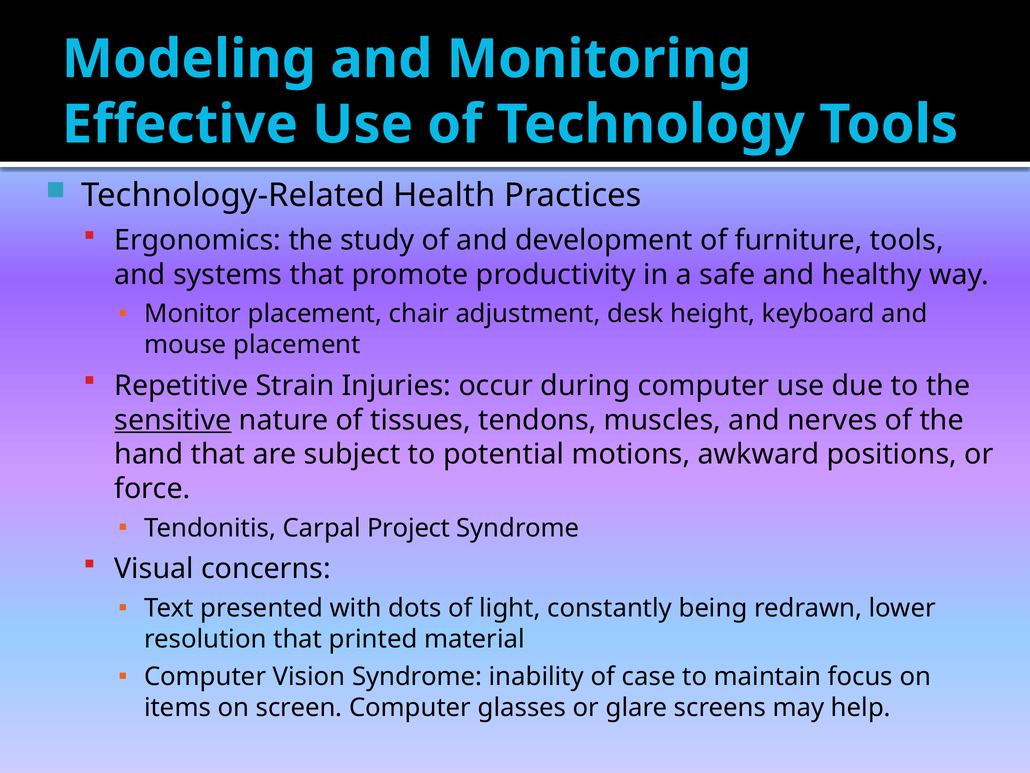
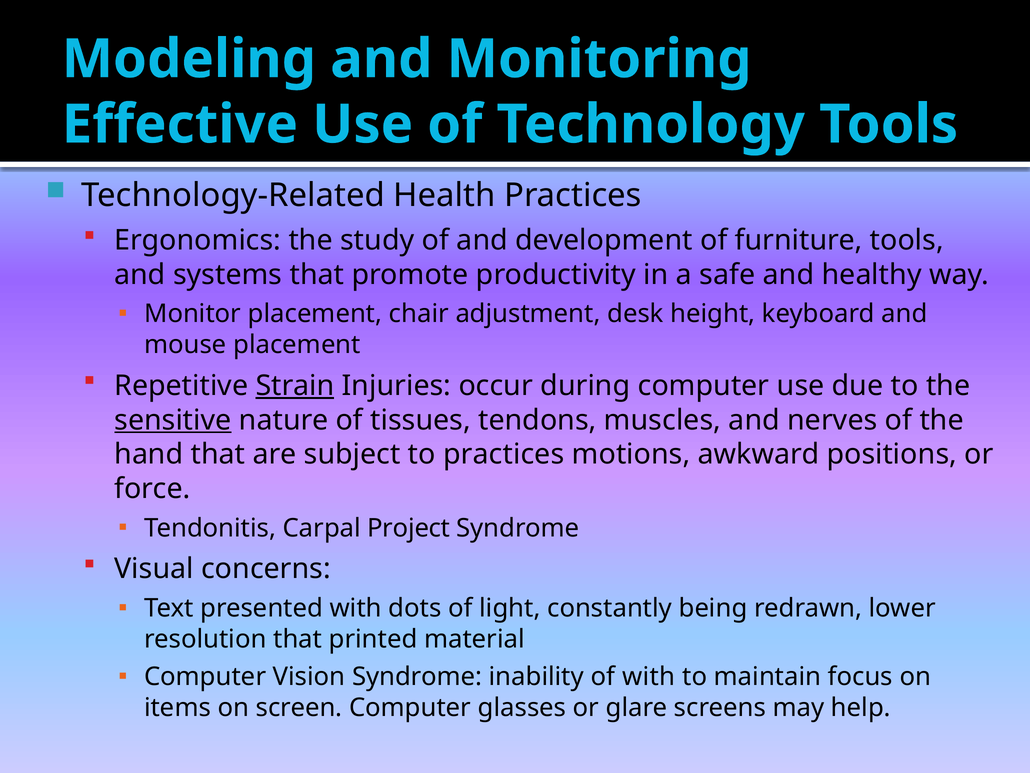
Strain underline: none -> present
to potential: potential -> practices
of case: case -> with
